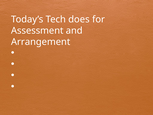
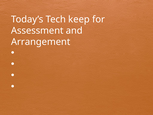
does: does -> keep
